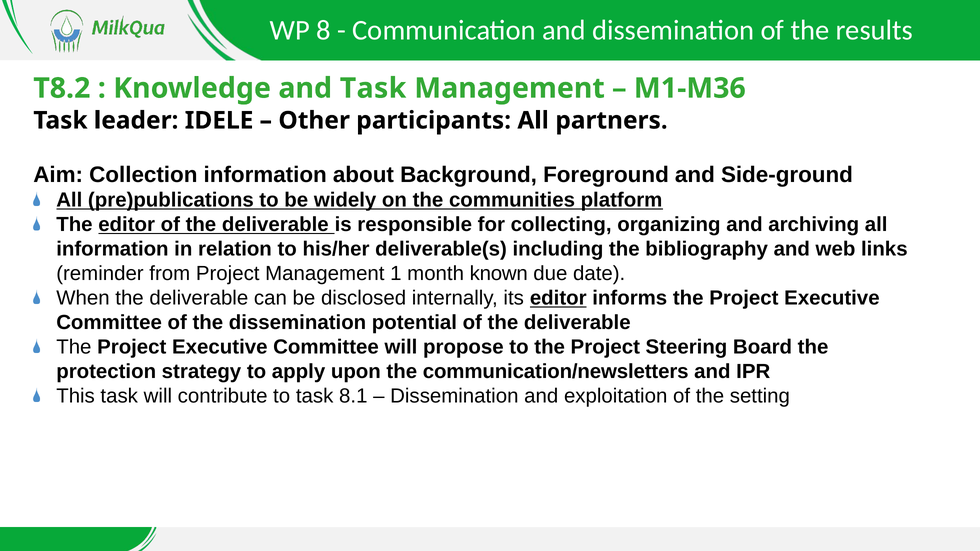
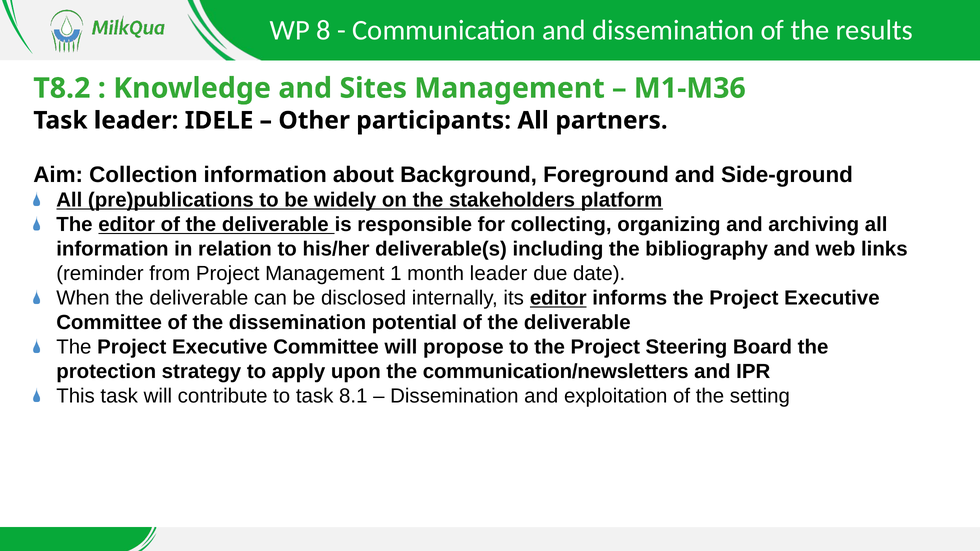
and Task: Task -> Sites
communities: communities -> stakeholders
month known: known -> leader
